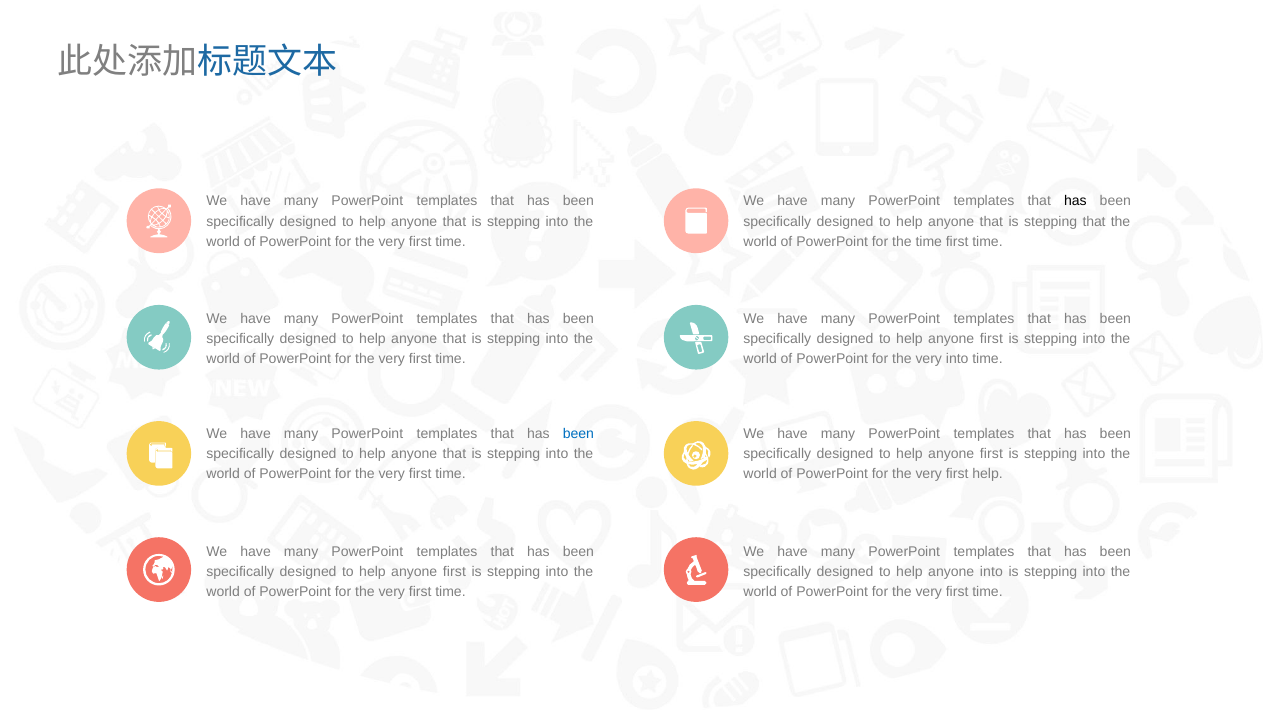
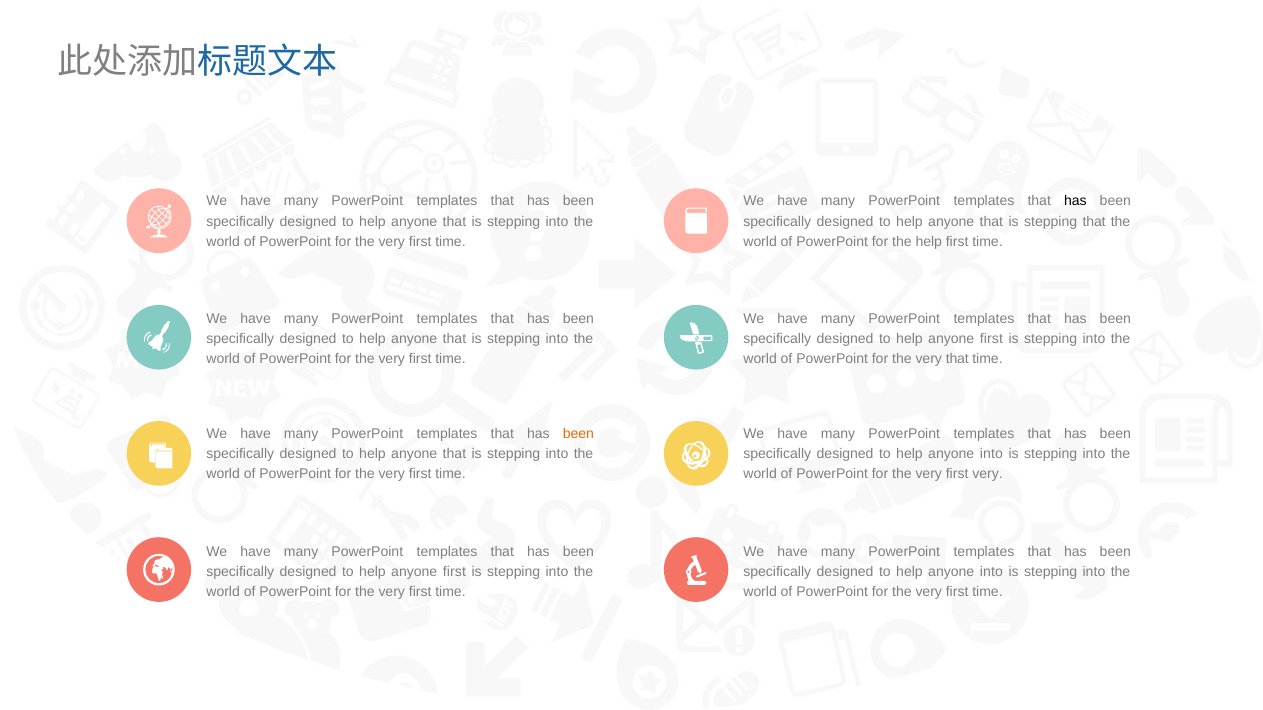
the time: time -> help
very into: into -> that
been at (578, 434) colour: blue -> orange
first at (991, 454): first -> into
first help: help -> very
